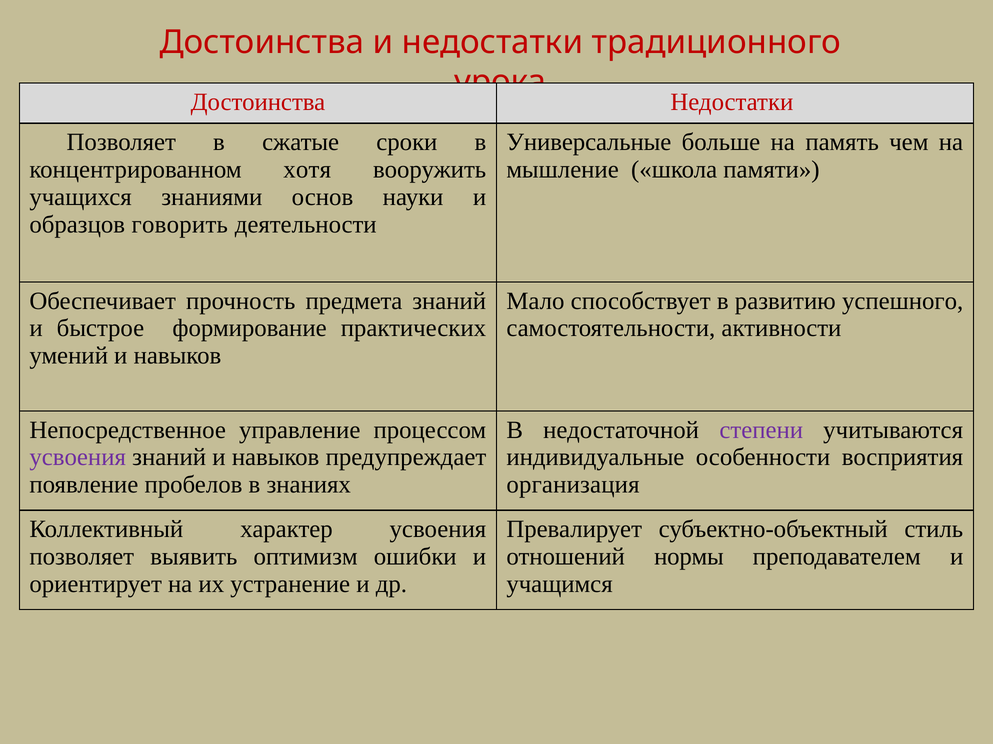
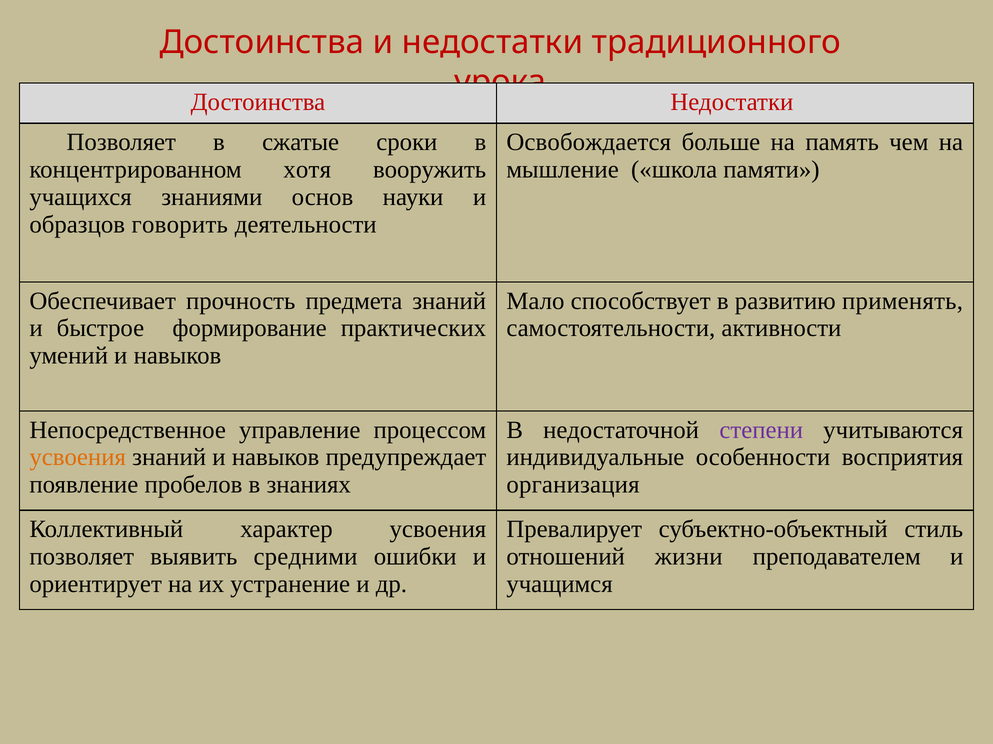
Универсальные: Универсальные -> Освобождается
успешного: успешного -> применять
усвоения at (78, 458) colour: purple -> orange
оптимизм: оптимизм -> средними
нормы: нормы -> жизни
